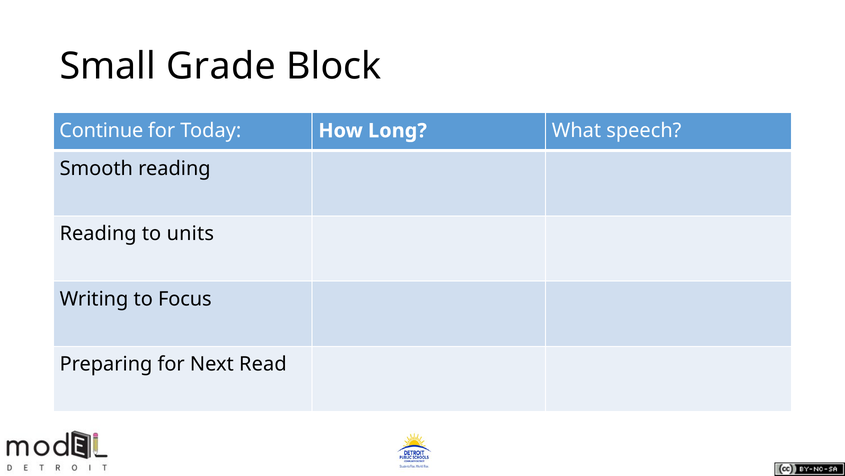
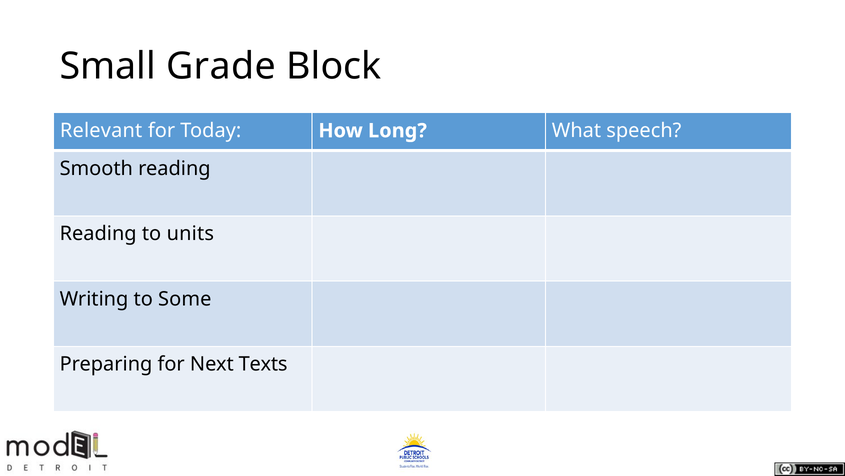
Continue: Continue -> Relevant
Focus: Focus -> Some
Read: Read -> Texts
